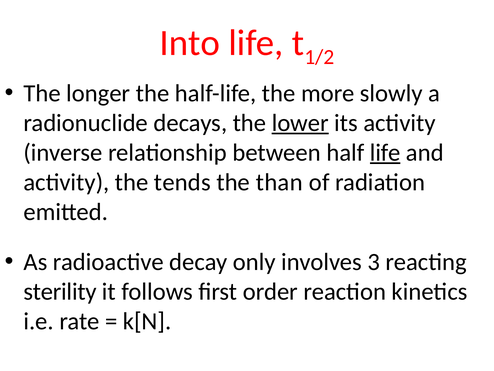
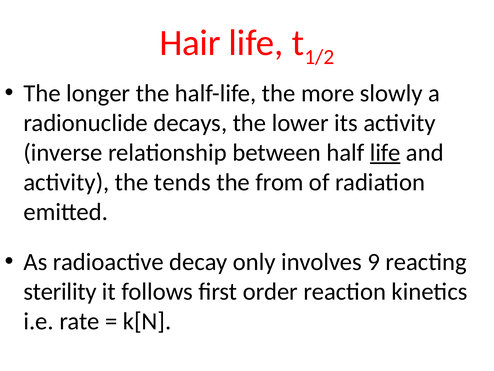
Into: Into -> Hair
lower underline: present -> none
than: than -> from
3: 3 -> 9
